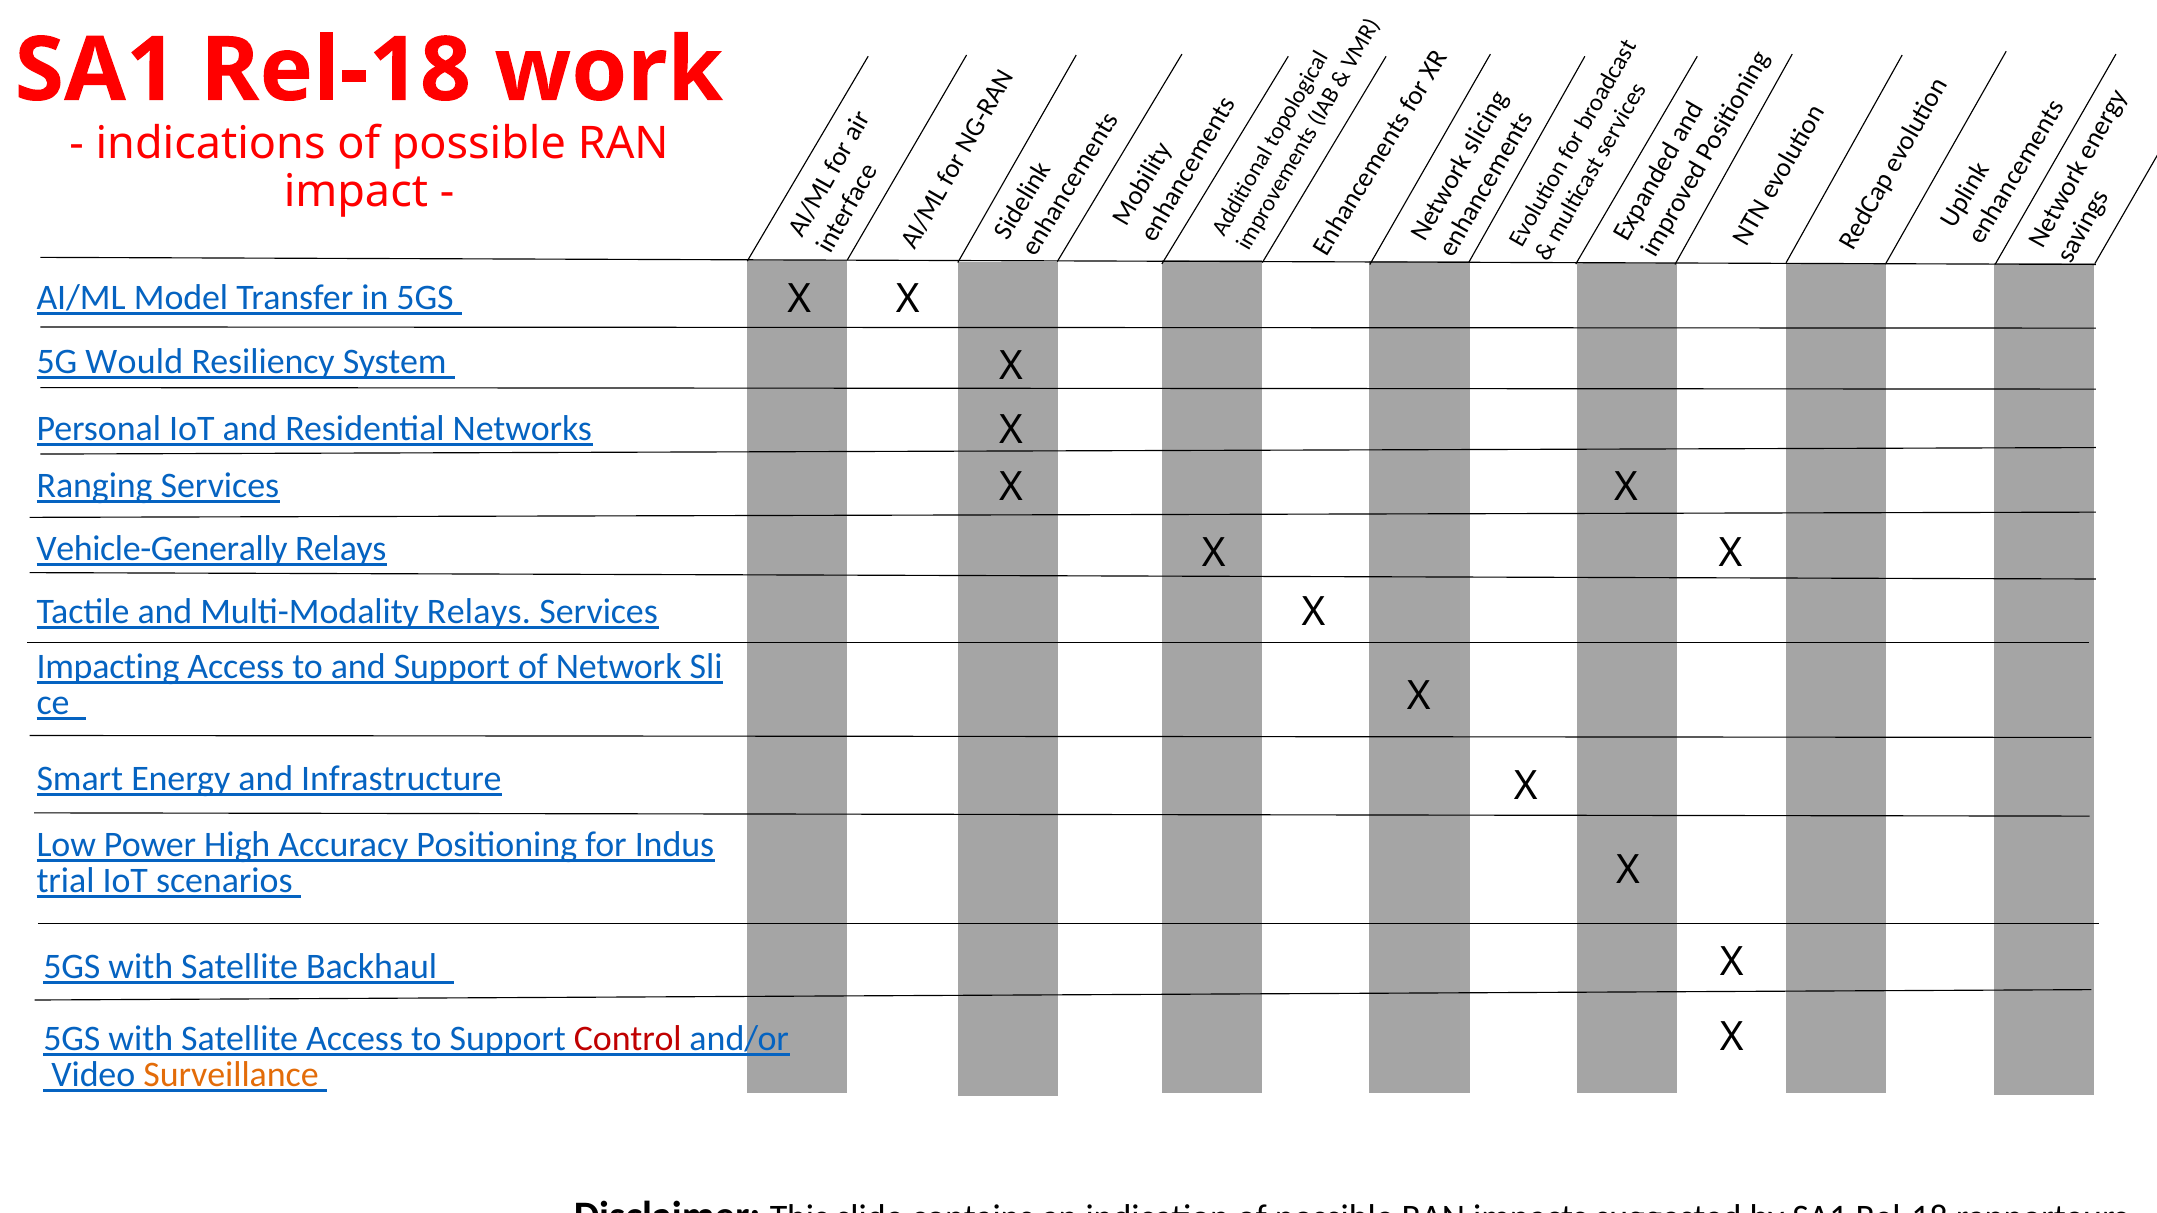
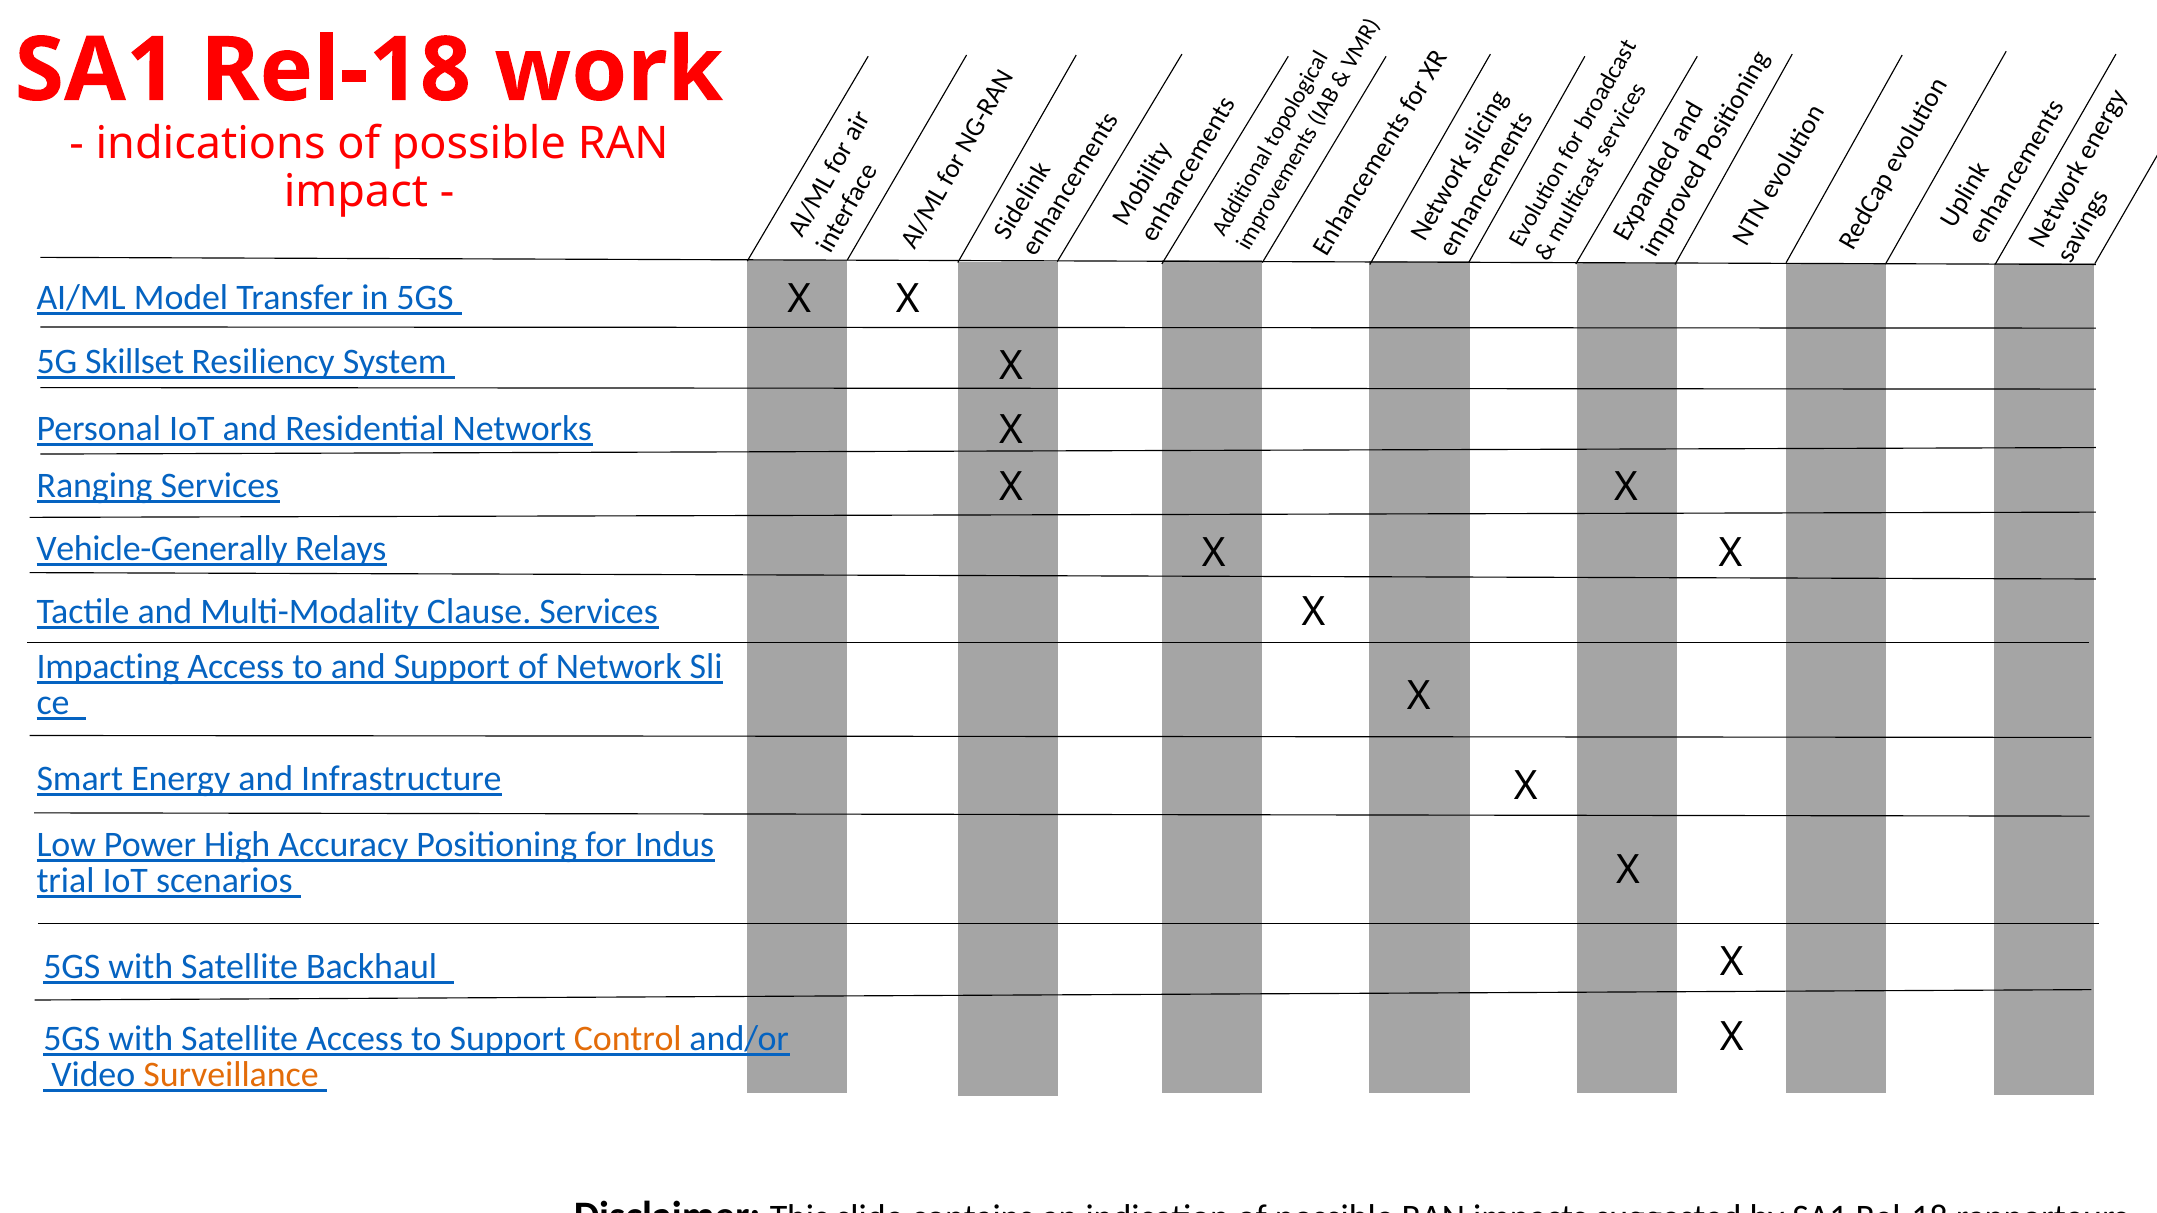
Would: Would -> Skillset
Multi-Modality Relays: Relays -> Clause
Control colour: red -> orange
